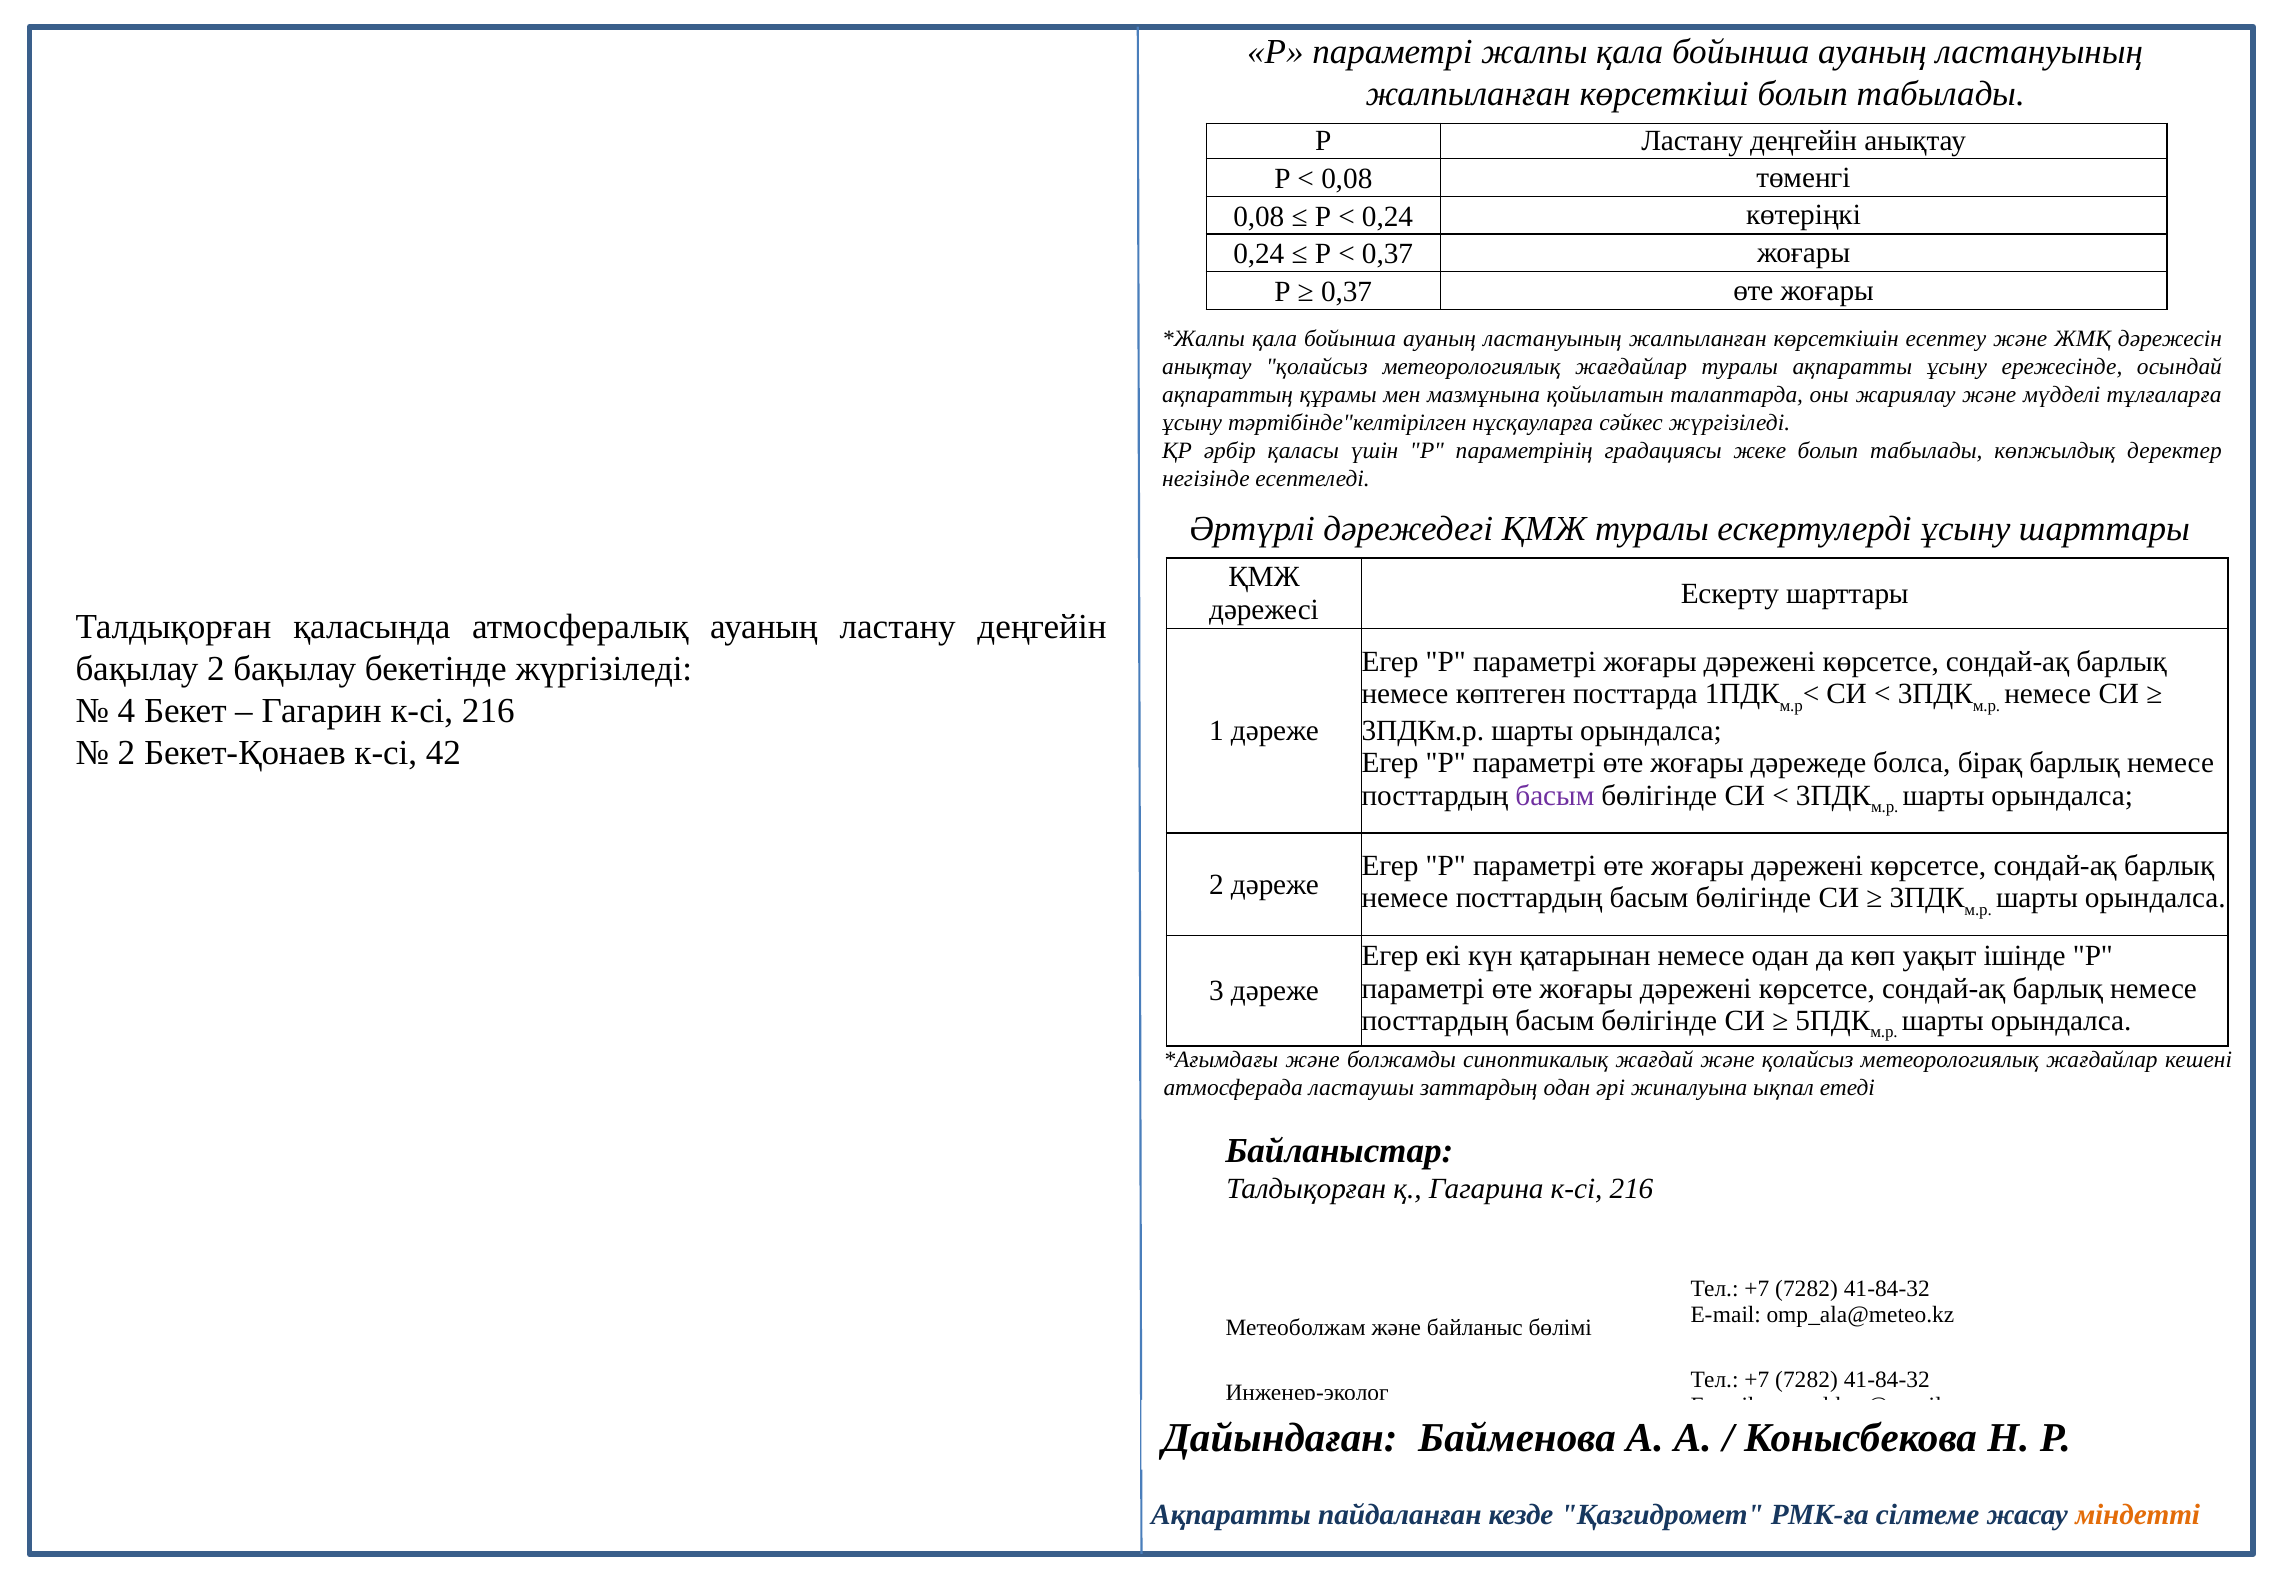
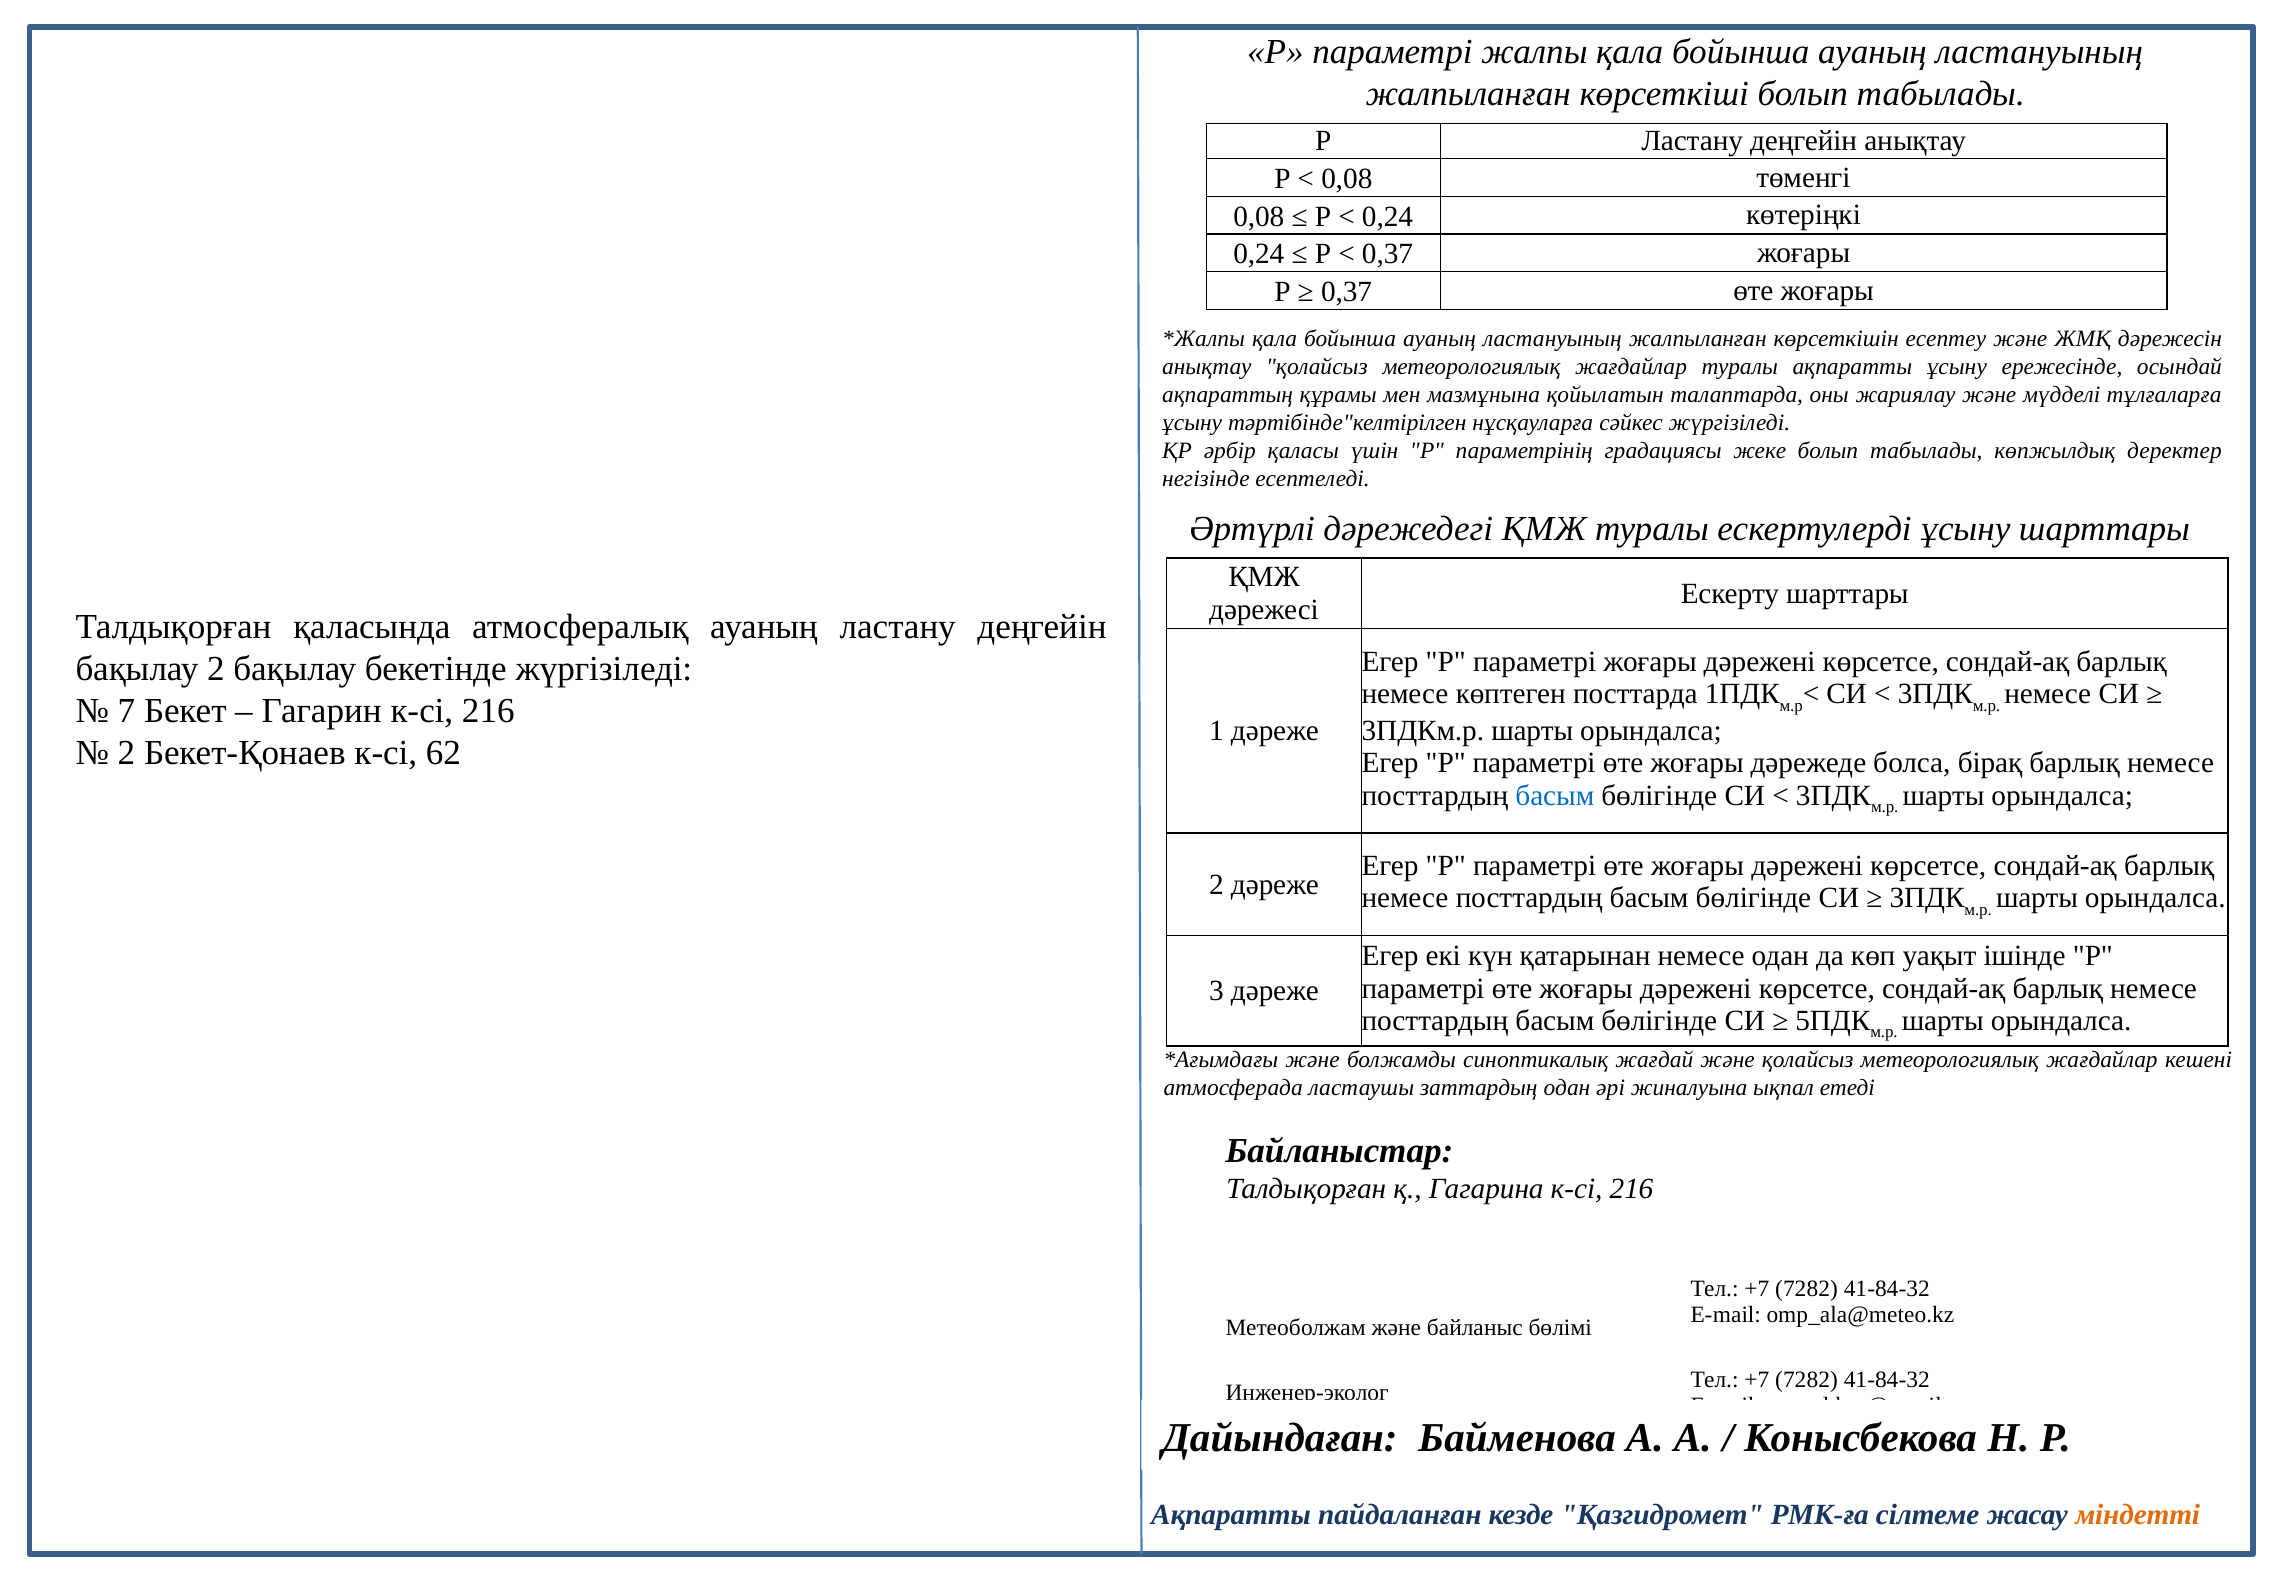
4: 4 -> 7
42: 42 -> 62
басым at (1555, 795) colour: purple -> blue
